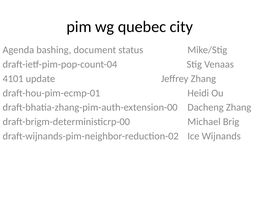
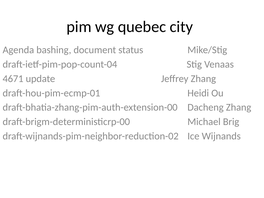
4101: 4101 -> 4671
